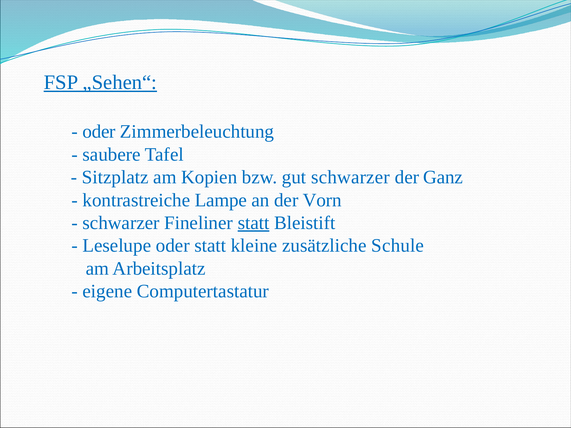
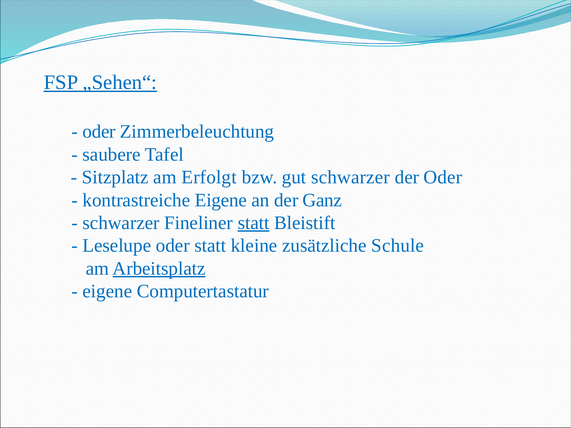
Kopien: Kopien -> Erfolgt
der Ganz: Ganz -> Oder
kontrastreiche Lampe: Lampe -> Eigene
Vorn: Vorn -> Ganz
Arbeitsplatz underline: none -> present
